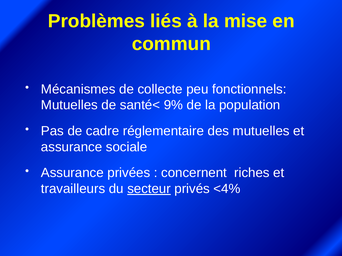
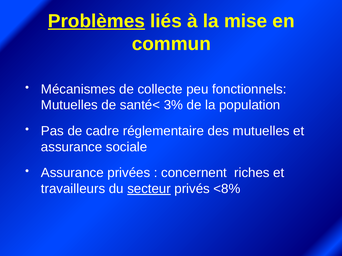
Problèmes underline: none -> present
9%: 9% -> 3%
<4%: <4% -> <8%
